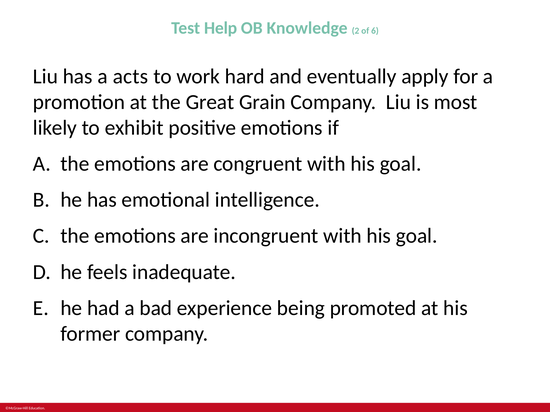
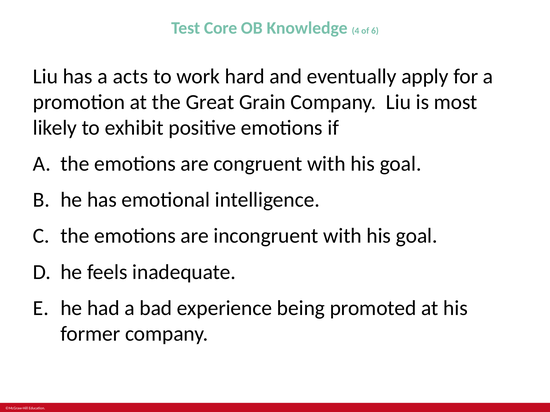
Help: Help -> Core
2: 2 -> 4
